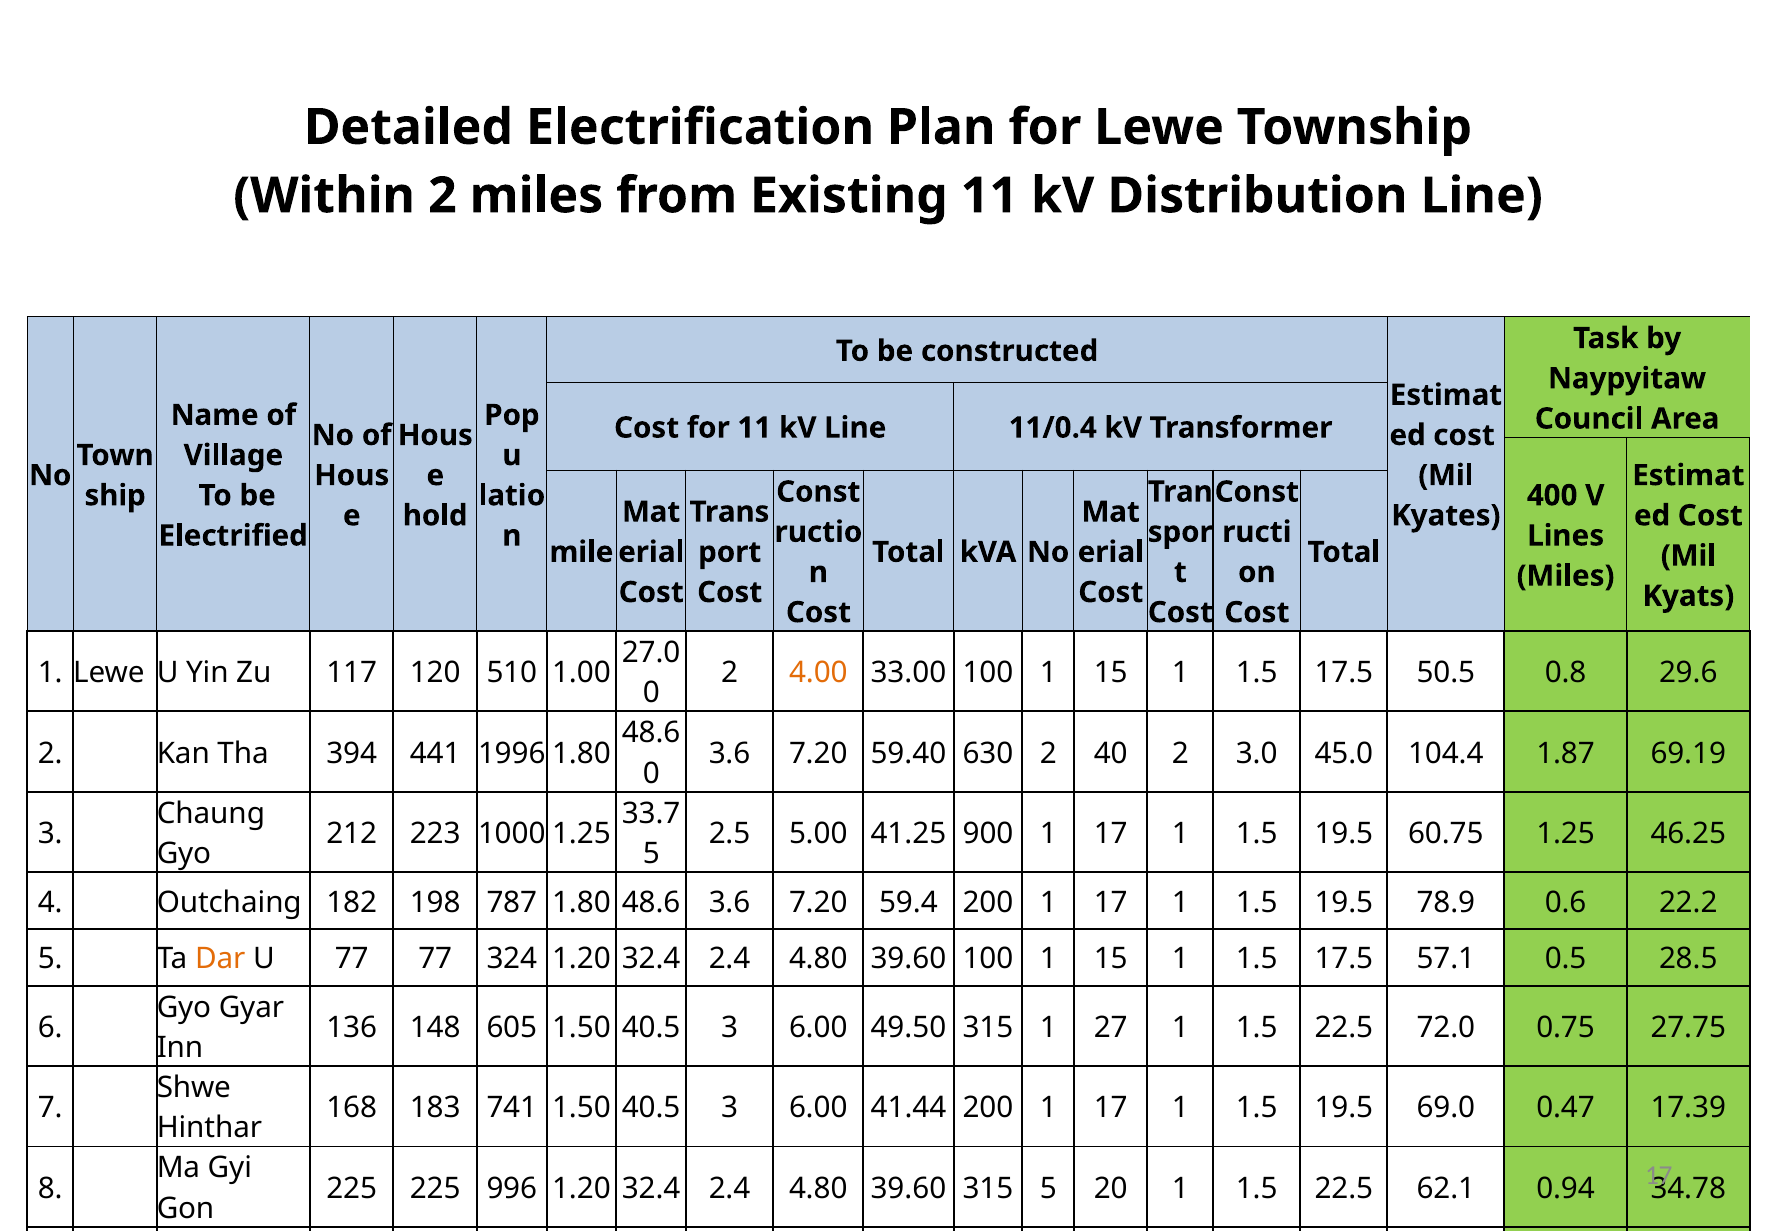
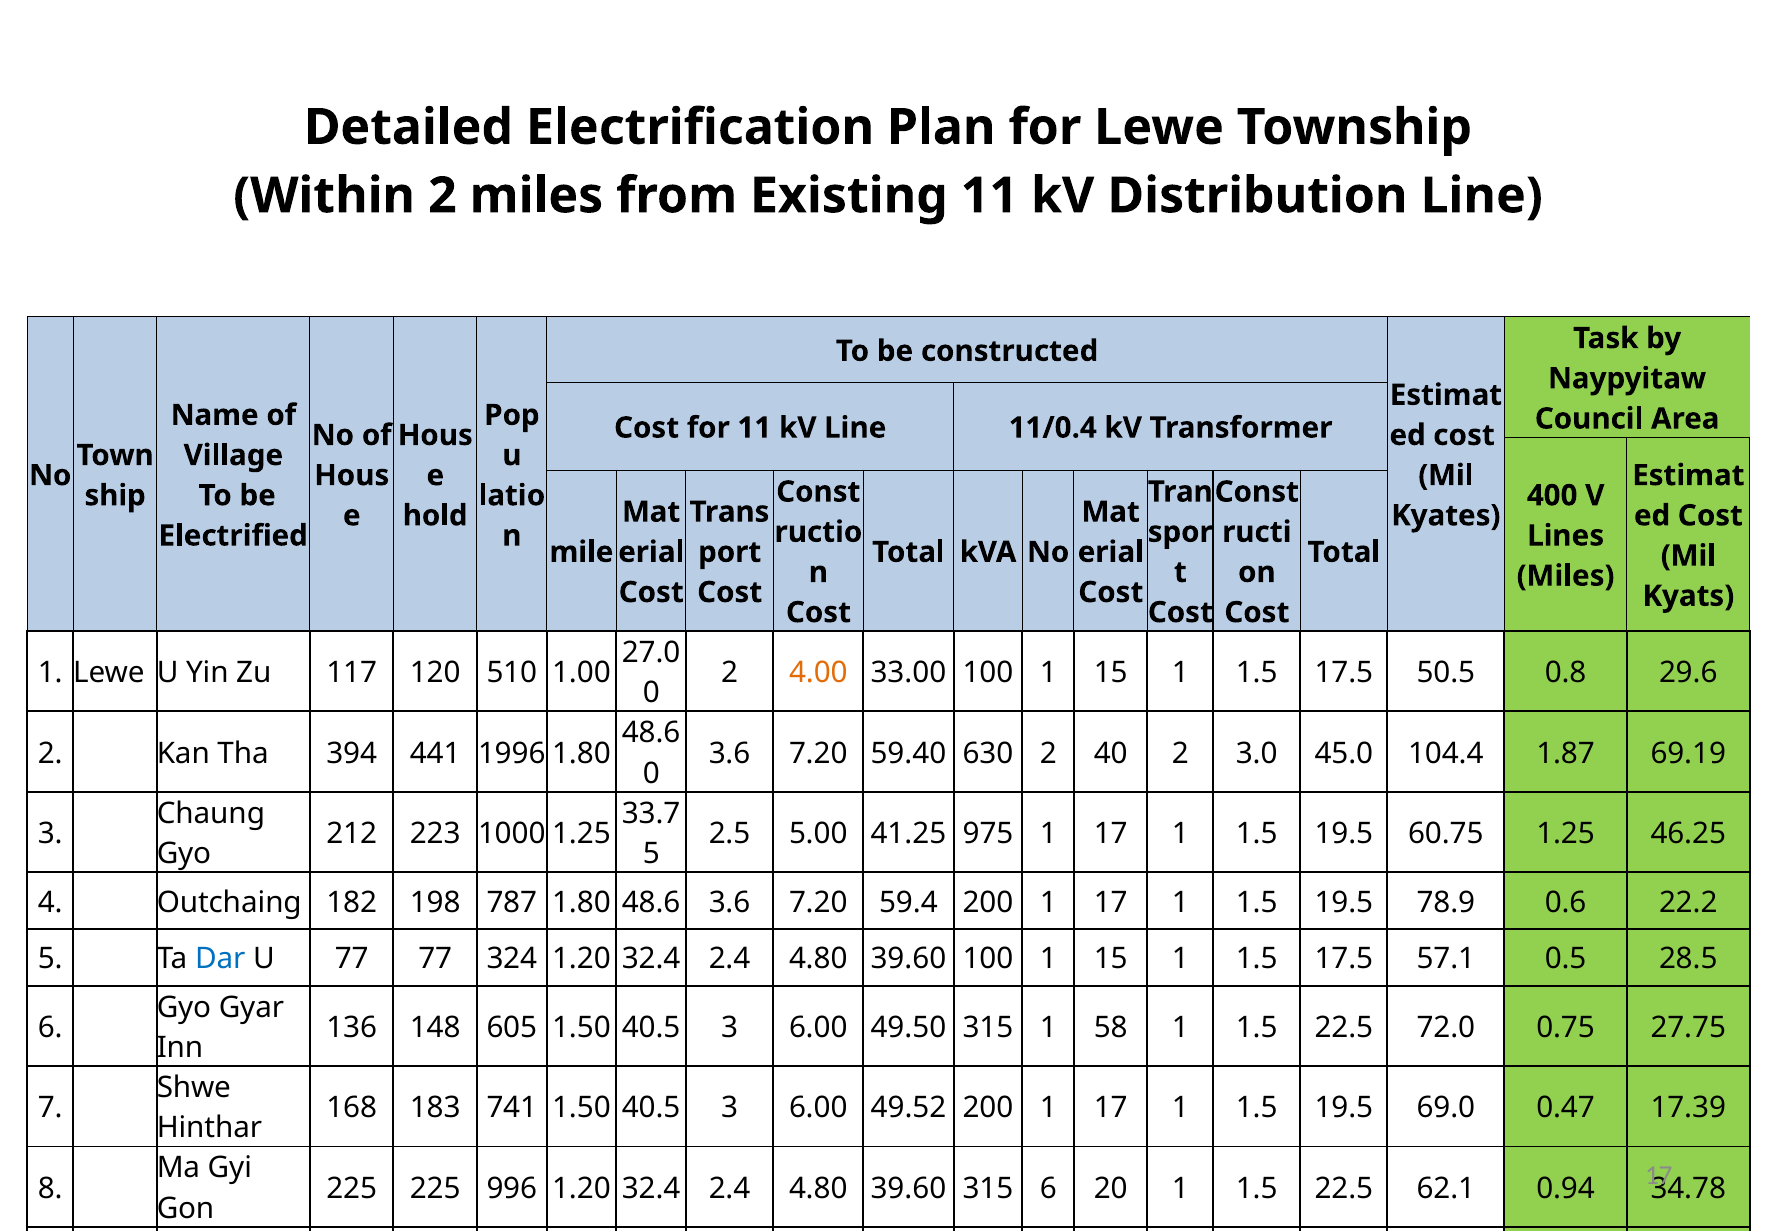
900: 900 -> 975
Dar colour: orange -> blue
27: 27 -> 58
41.44: 41.44 -> 49.52
315 5: 5 -> 6
